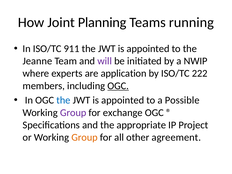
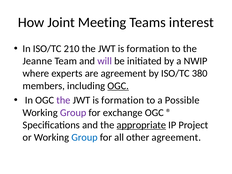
Planning: Planning -> Meeting
running: running -> interest
911: 911 -> 210
appointed at (148, 49): appointed -> formation
are application: application -> agreement
222: 222 -> 380
the at (63, 100) colour: blue -> purple
appointed at (123, 100): appointed -> formation
appropriate underline: none -> present
Group at (85, 137) colour: orange -> blue
